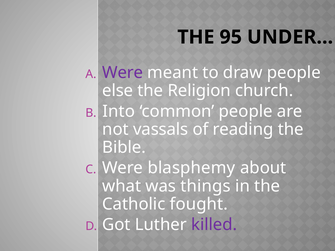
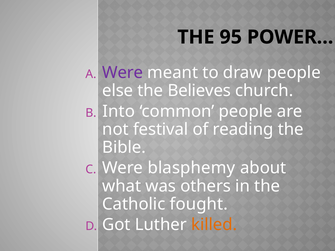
UNDER…: UNDER… -> POWER…
Religion: Religion -> Believes
vassals: vassals -> festival
things: things -> others
killed colour: purple -> orange
